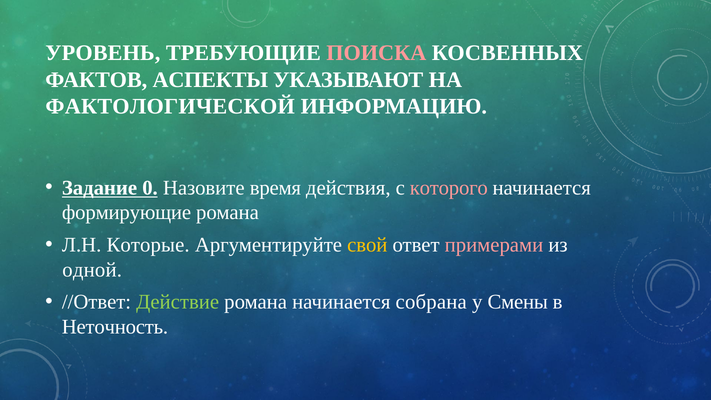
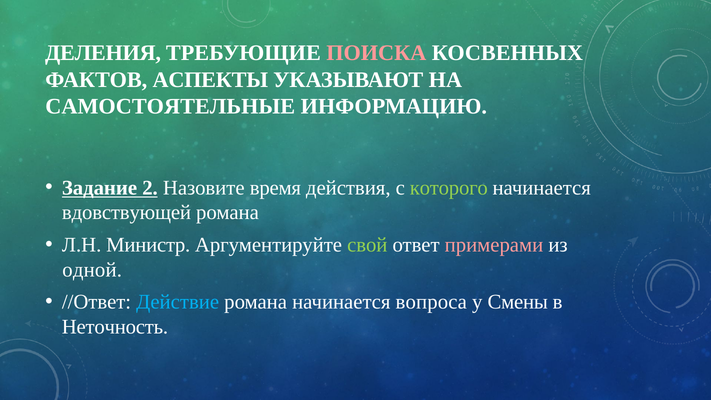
УРОВЕНЬ: УРОВЕНЬ -> ДЕЛЕНИЯ
ФАКТОЛОГИЧЕСКОЙ: ФАКТОЛОГИЧЕСКОЙ -> САМОСТОЯТЕЛЬНЫЕ
0: 0 -> 2
которого colour: pink -> light green
формирующие: формирующие -> вдовствующей
Которые: Которые -> Министр
свой colour: yellow -> light green
Действие colour: light green -> light blue
собрана: собрана -> вопроса
